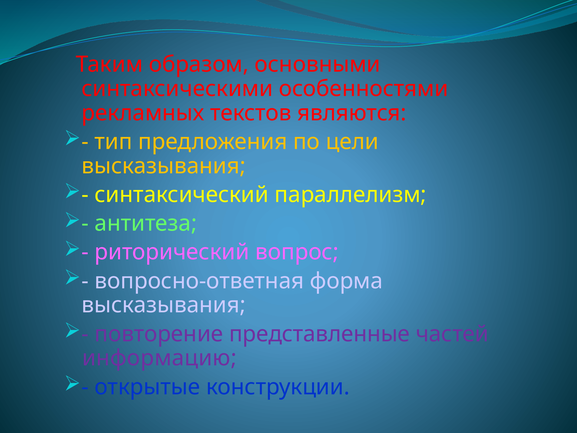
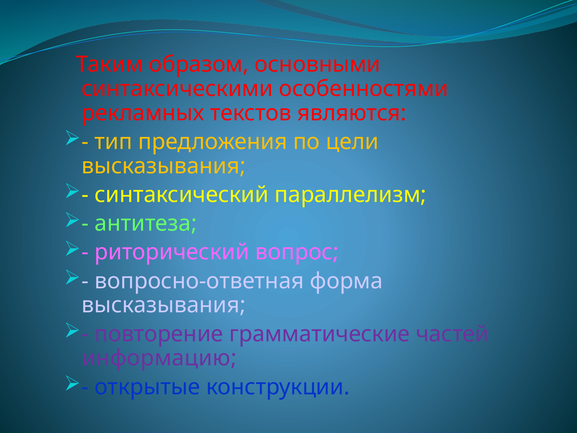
представленные: представленные -> грамматические
